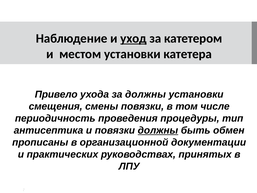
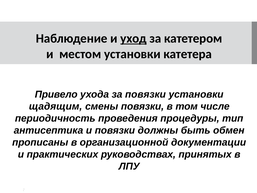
за должны: должны -> повязки
смещения: смещения -> щадящим
должны at (158, 130) underline: present -> none
